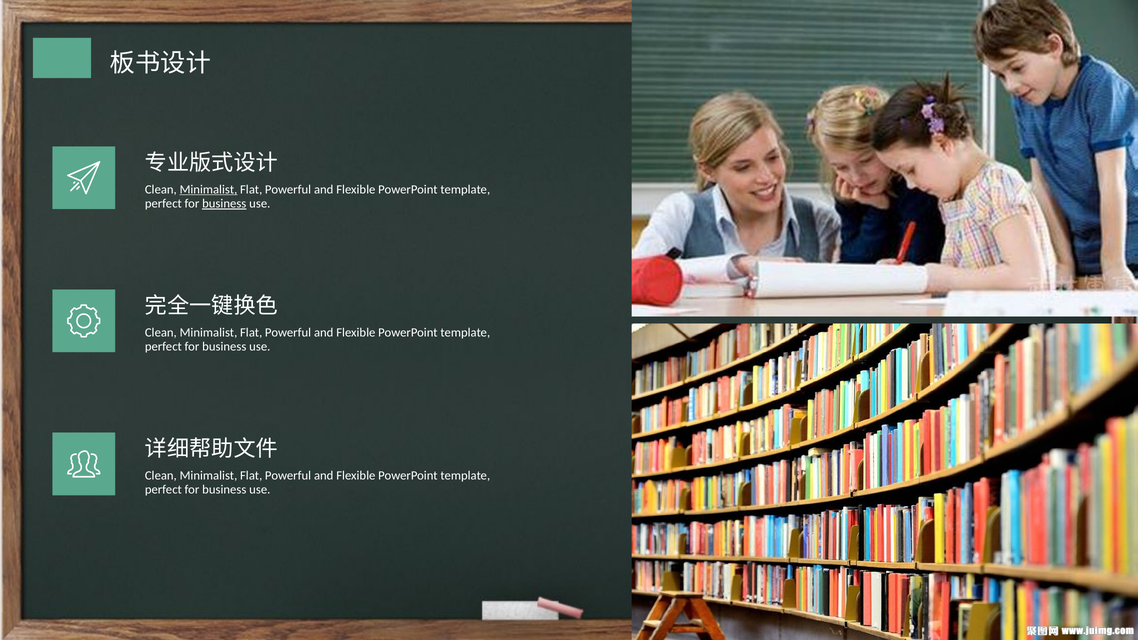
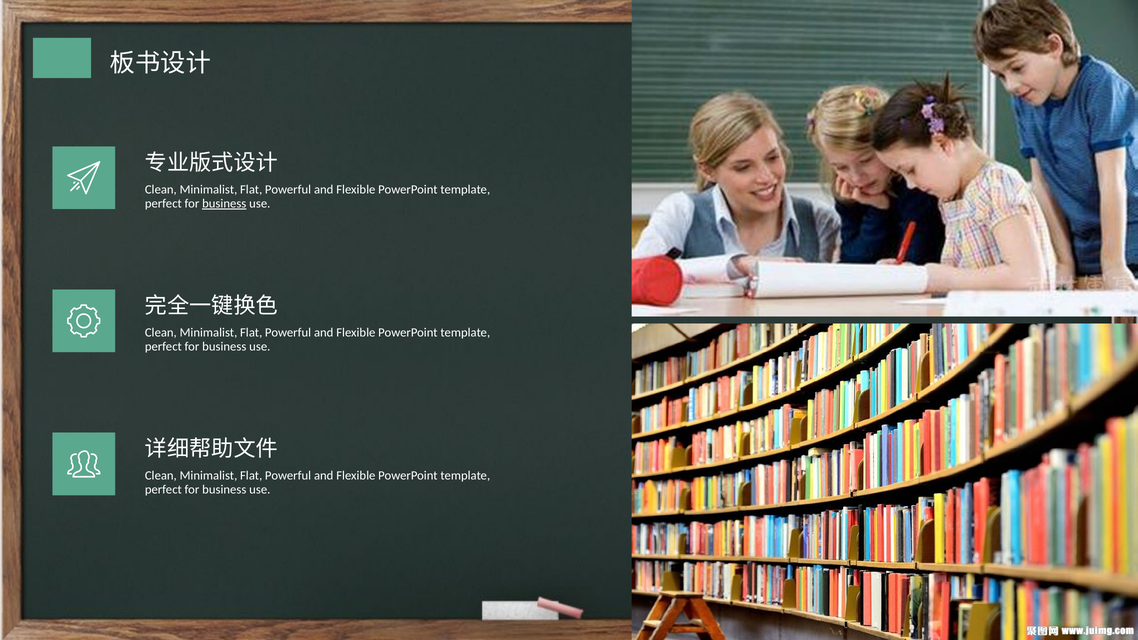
Minimalist at (208, 189) underline: present -> none
